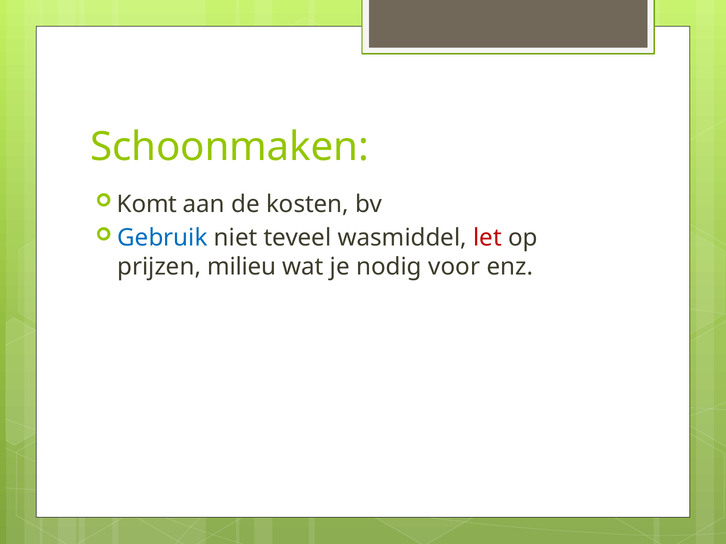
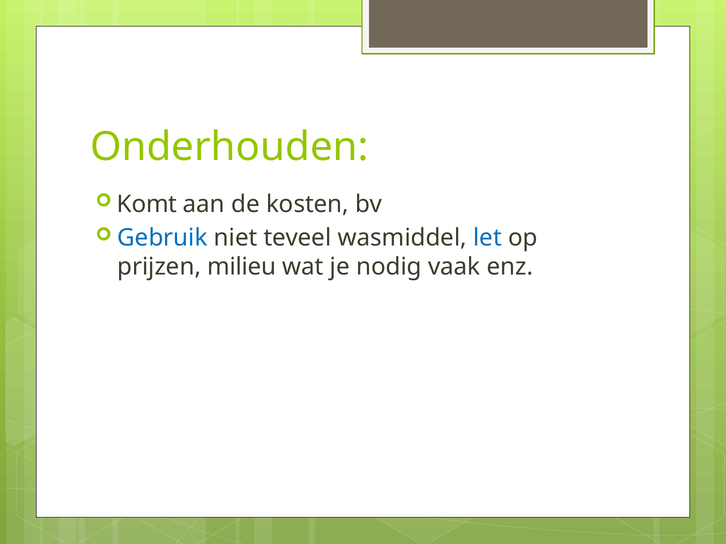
Schoonmaken: Schoonmaken -> Onderhouden
let colour: red -> blue
voor: voor -> vaak
